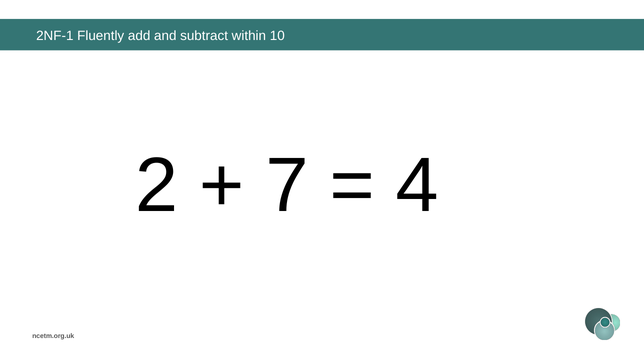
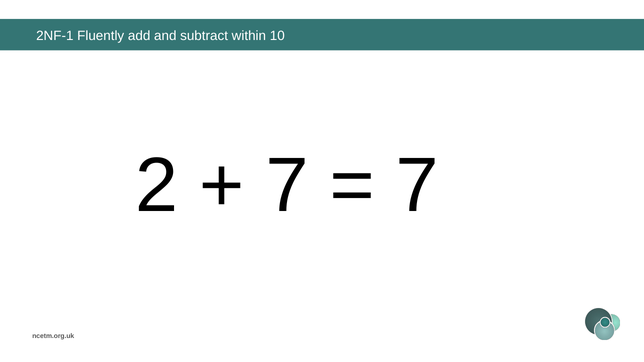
4 at (417, 186): 4 -> 7
